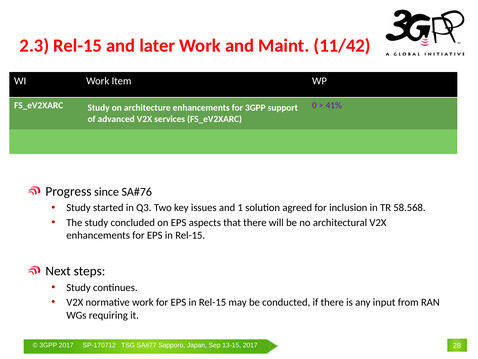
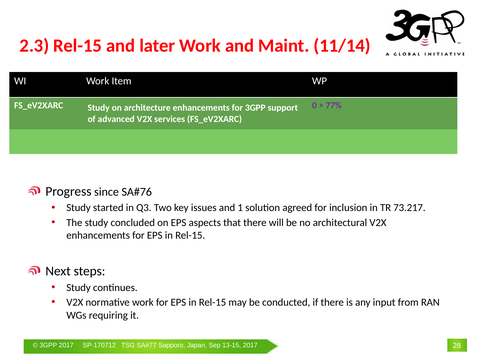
11/42: 11/42 -> 11/14
41%: 41% -> 77%
58.568: 58.568 -> 73.217
